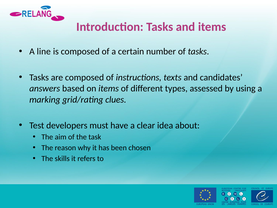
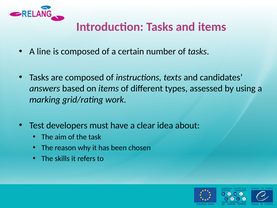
clues: clues -> work
